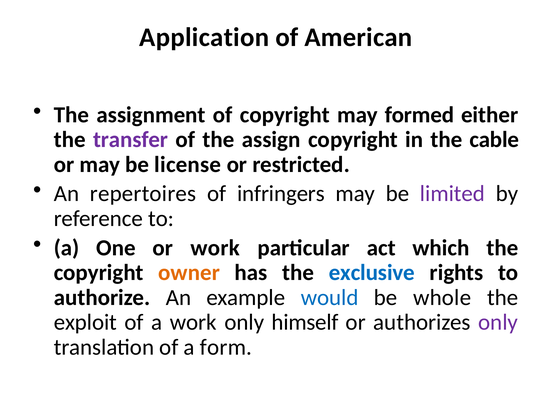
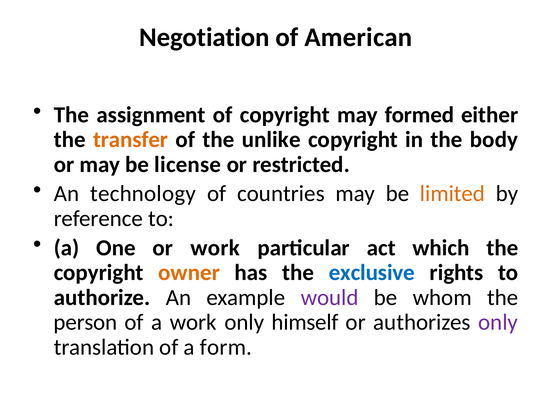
Application: Application -> Negotiation
transfer colour: purple -> orange
assign: assign -> unlike
cable: cable -> body
repertoires: repertoires -> technology
infringers: infringers -> countries
limited colour: purple -> orange
would colour: blue -> purple
whole: whole -> whom
exploit: exploit -> person
